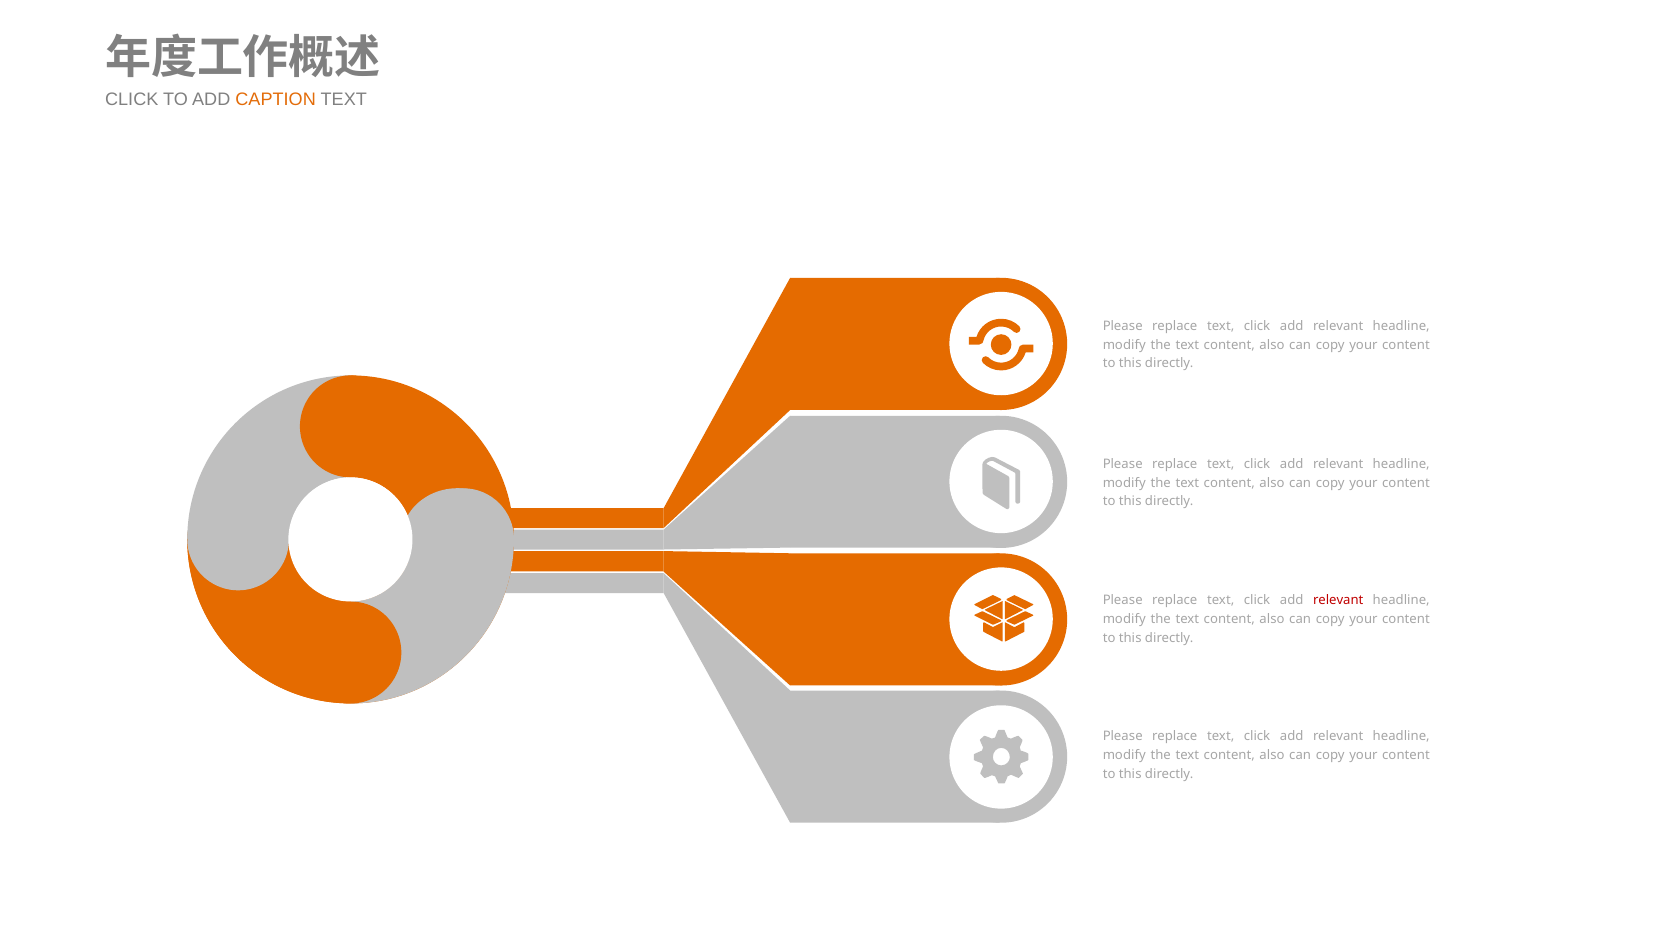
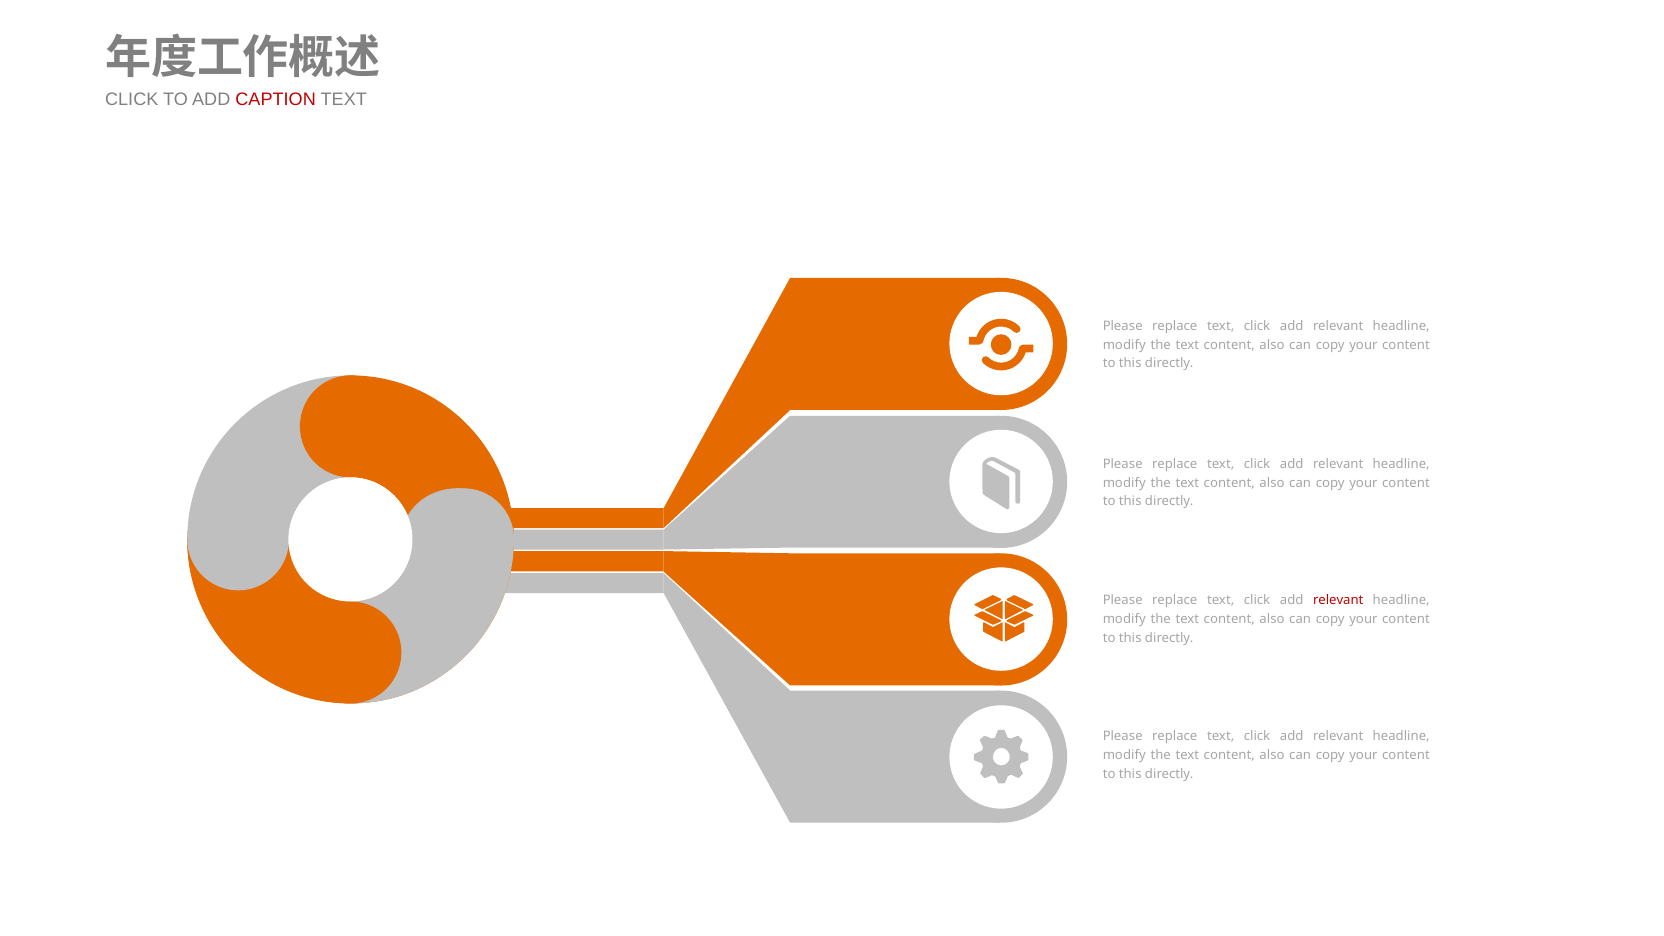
CAPTION colour: orange -> red
